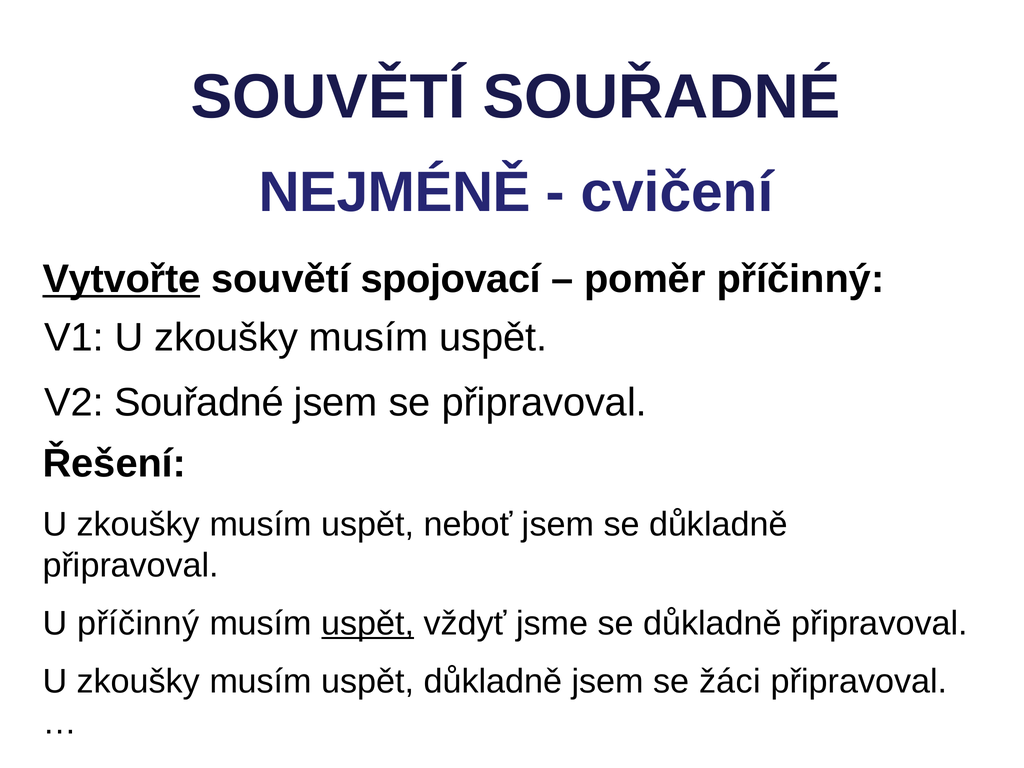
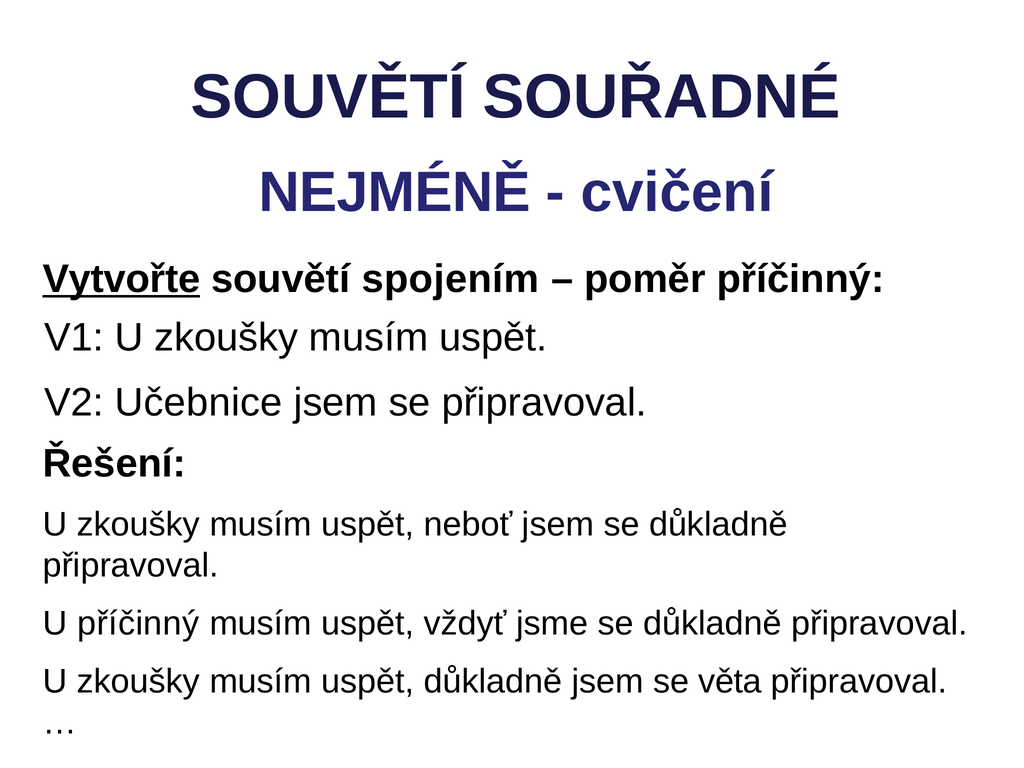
spojovací: spojovací -> spojením
V2 Souřadné: Souřadné -> Učebnice
uspět at (368, 623) underline: present -> none
žáci: žáci -> věta
